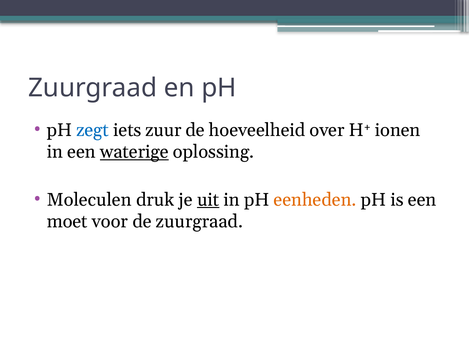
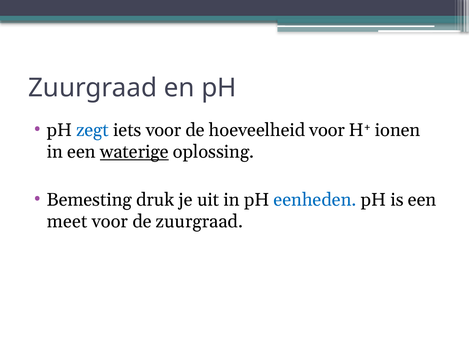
iets zuur: zuur -> voor
hoeveelheid over: over -> voor
Moleculen: Moleculen -> Bemesting
uit underline: present -> none
eenheden colour: orange -> blue
moet: moet -> meet
